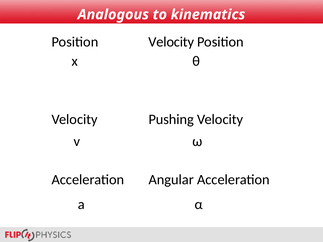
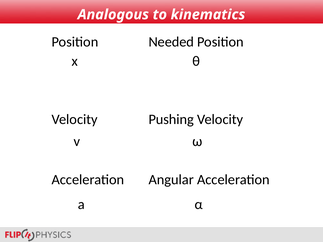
Velocity at (171, 42): Velocity -> Needed
